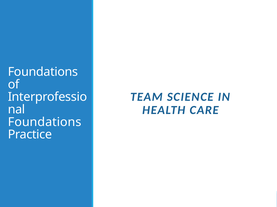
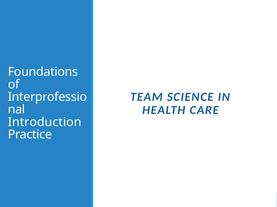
Foundations at (45, 122): Foundations -> Introduction
